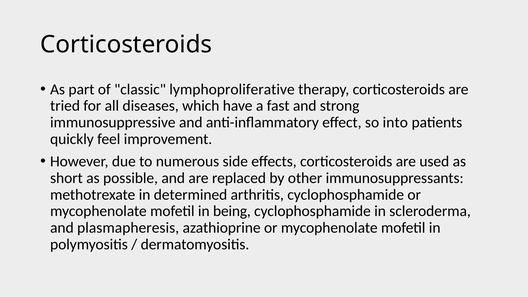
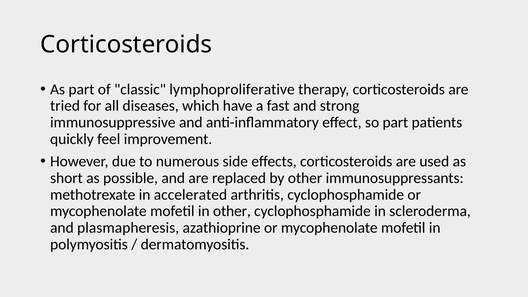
so into: into -> part
determined: determined -> accelerated
in being: being -> other
